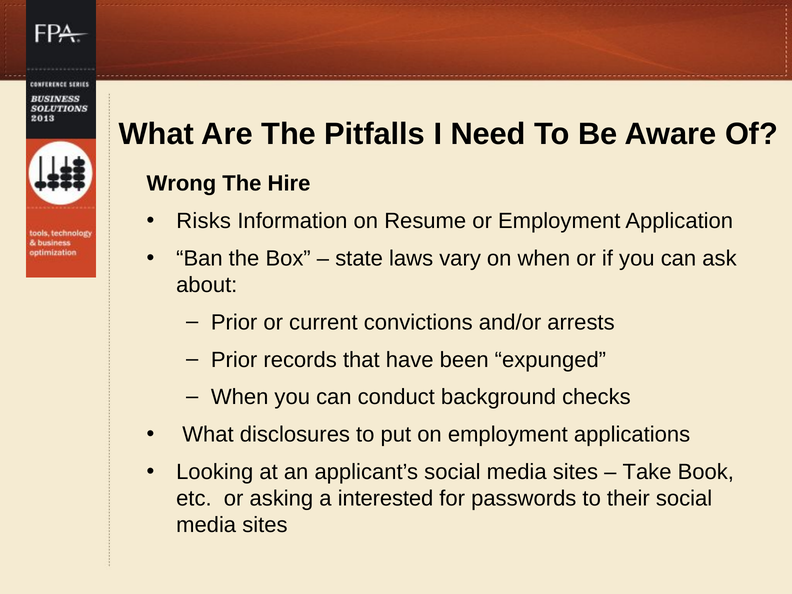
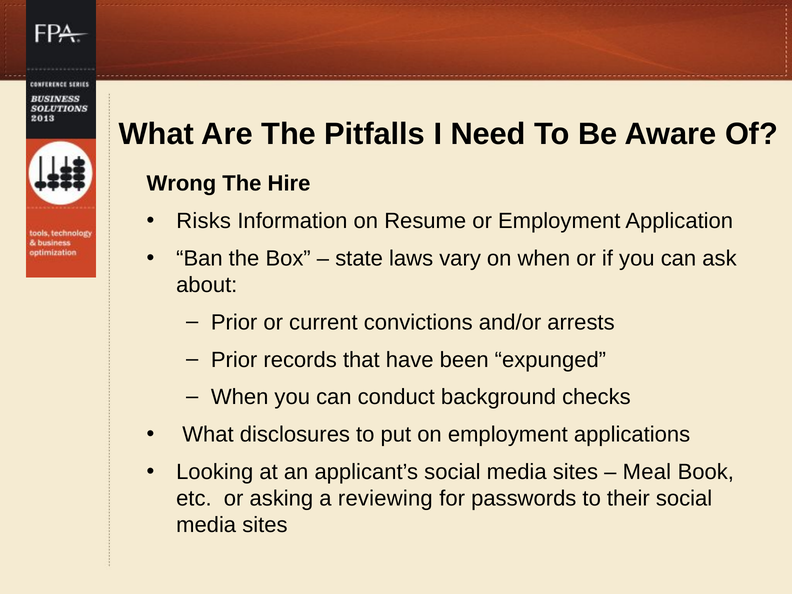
Take: Take -> Meal
interested: interested -> reviewing
